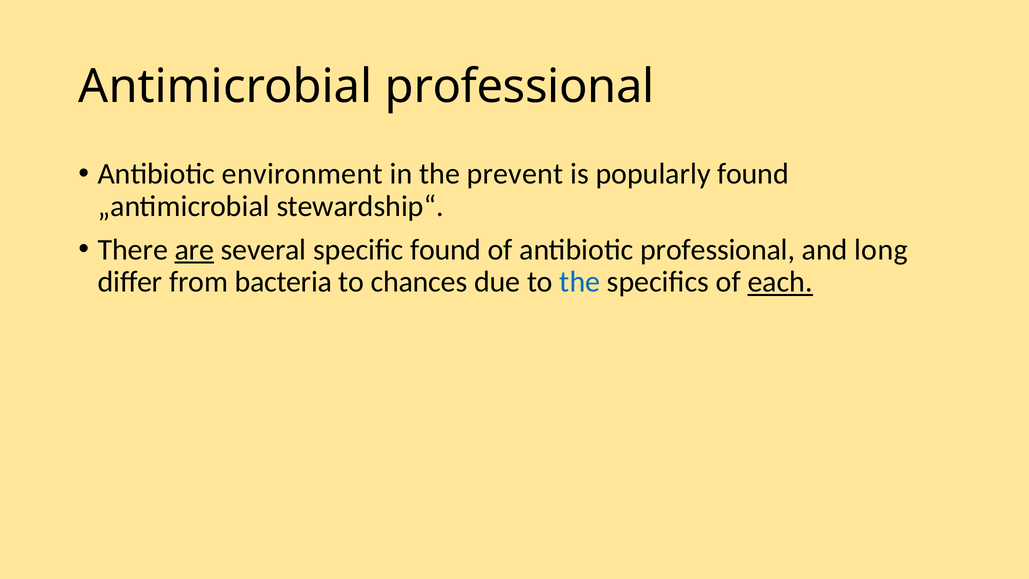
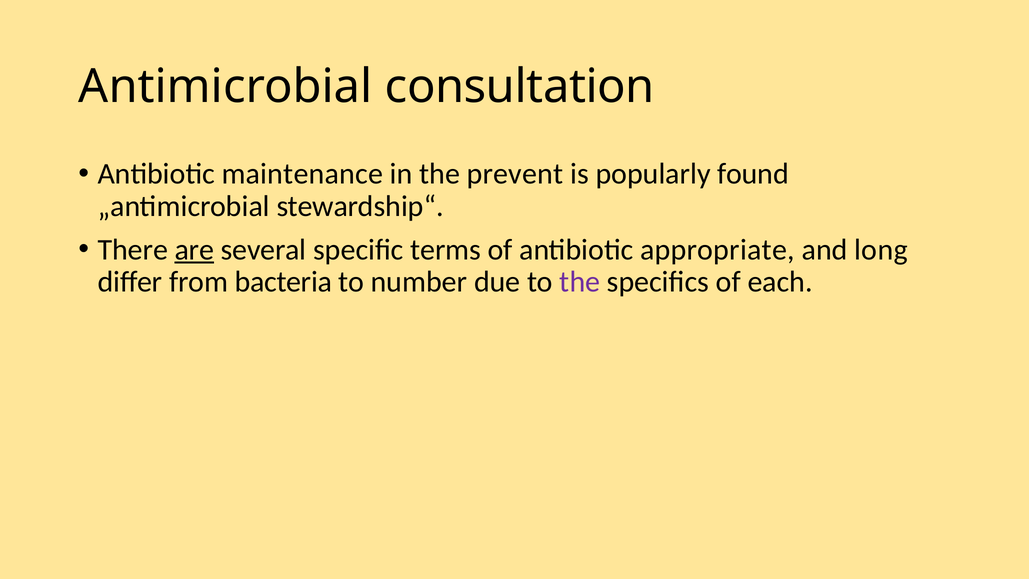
Antimicrobial professional: professional -> consultation
environment: environment -> maintenance
specific found: found -> terms
antibiotic professional: professional -> appropriate
chances: chances -> number
the at (580, 282) colour: blue -> purple
each underline: present -> none
